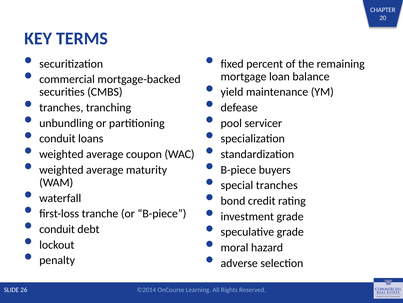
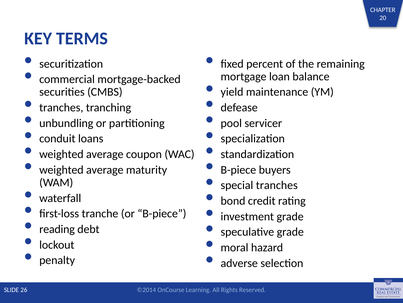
conduit at (57, 229): conduit -> reading
